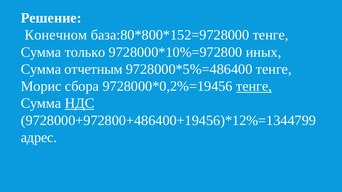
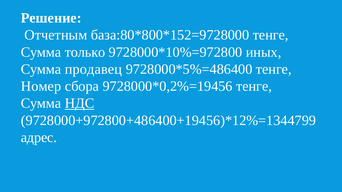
Конечном: Конечном -> Отчетным
отчетным: отчетным -> продавец
Морис: Морис -> Номер
тенге at (254, 86) underline: present -> none
